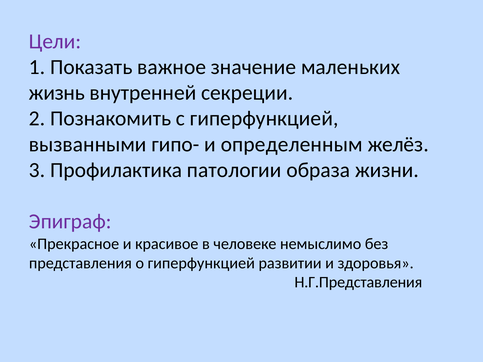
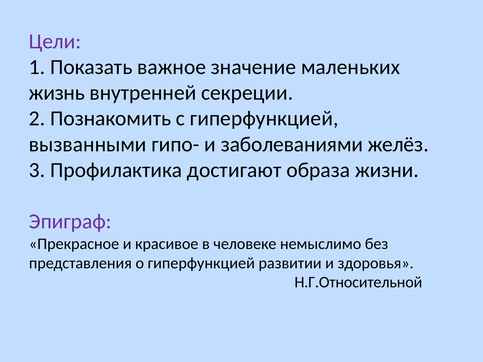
определенным: определенным -> заболеваниями
патологии: патологии -> достигают
Н.Г.Представления: Н.Г.Представления -> Н.Г.Относительной
